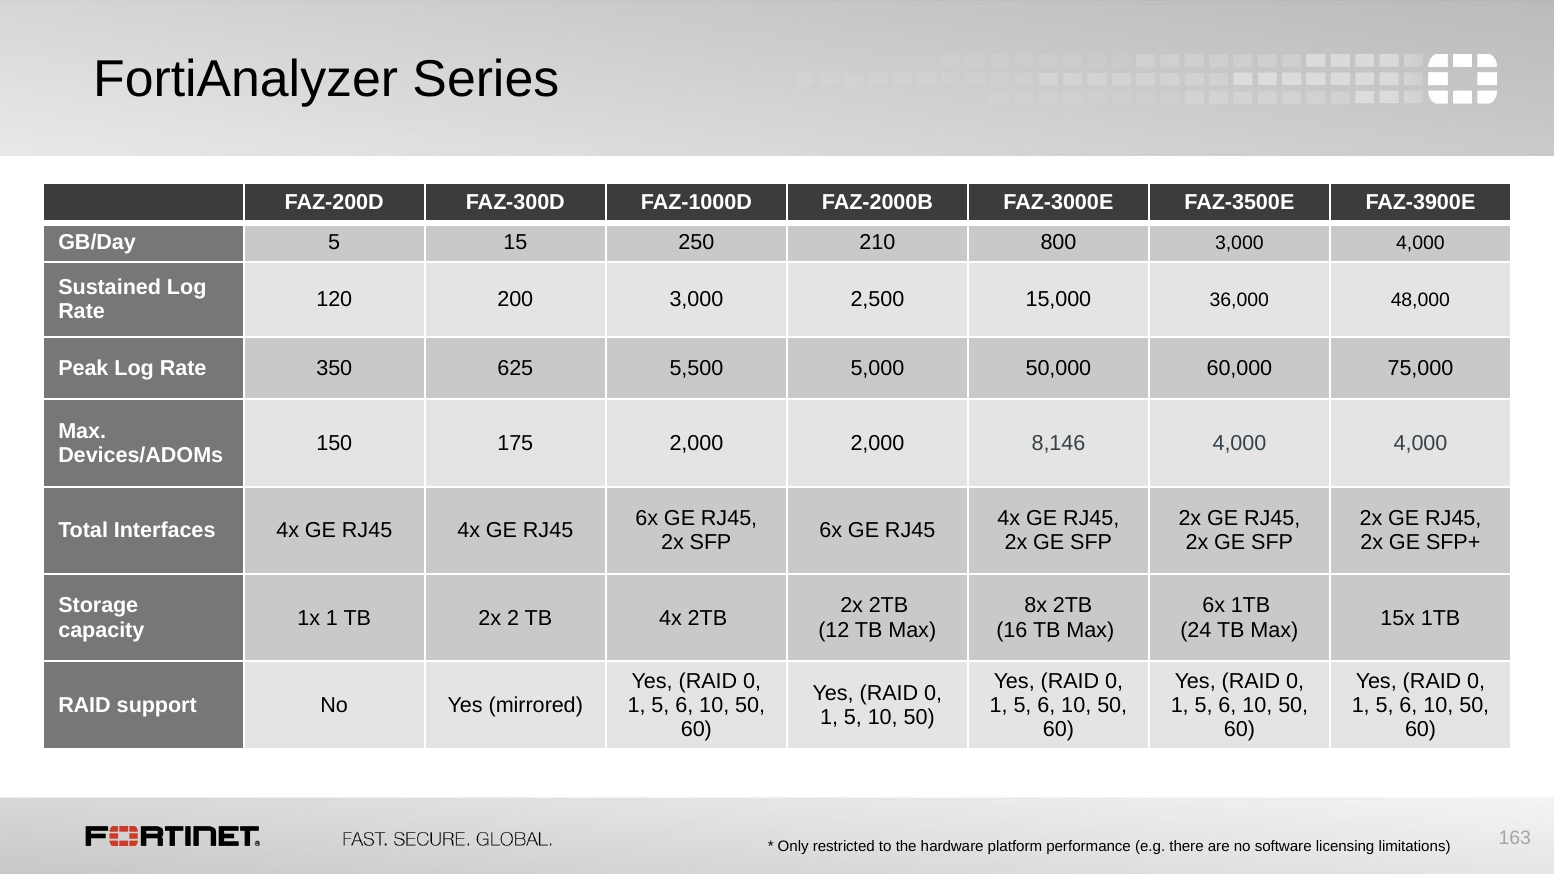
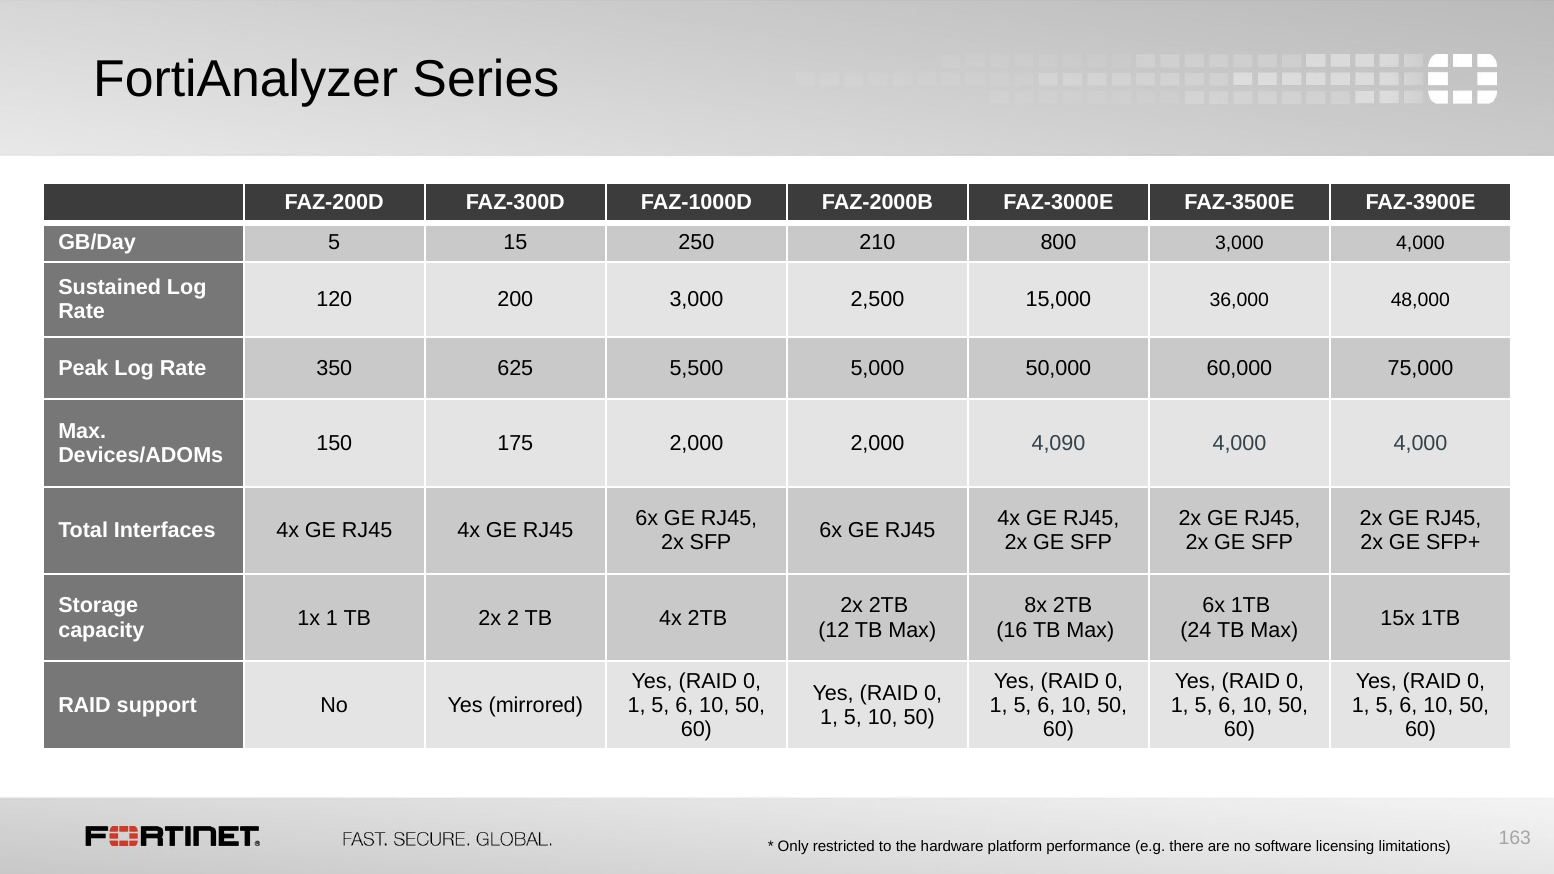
8,146: 8,146 -> 4,090
